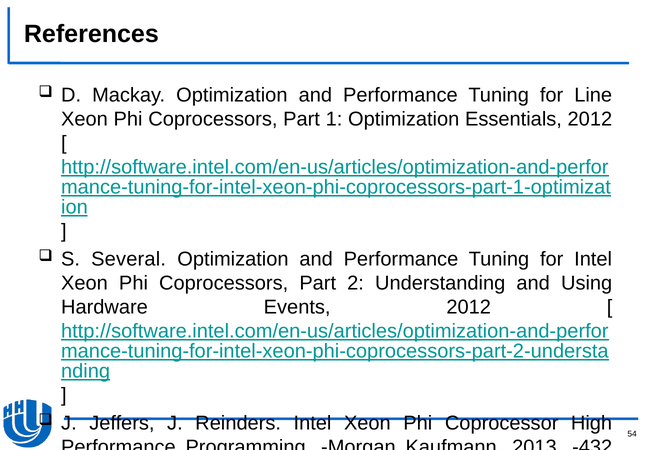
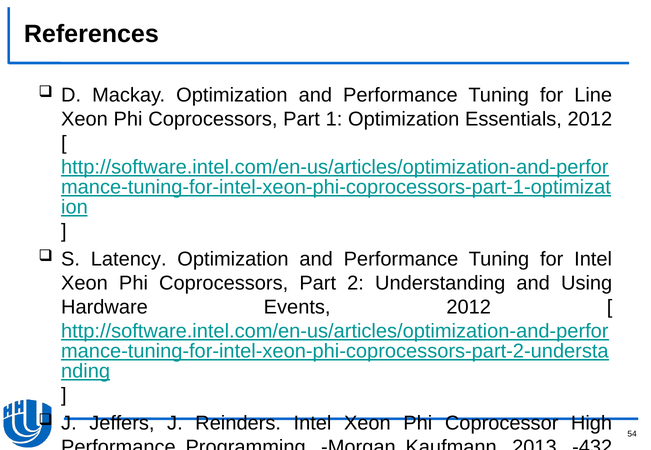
Several: Several -> Latency
